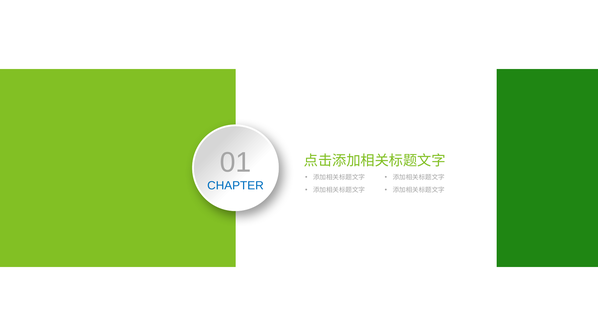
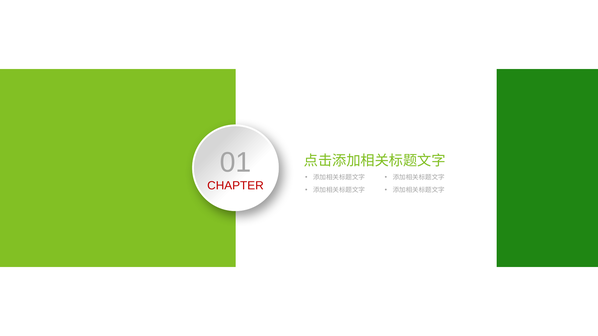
CHAPTER colour: blue -> red
